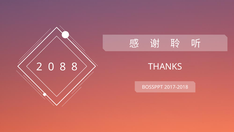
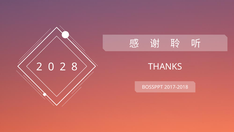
0 8: 8 -> 2
